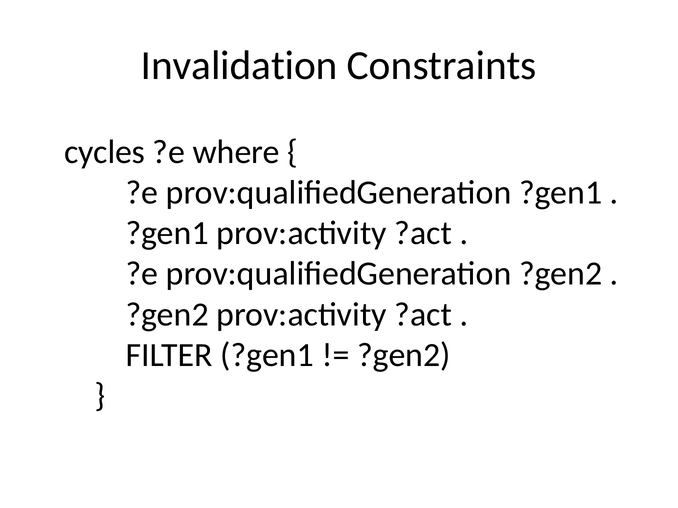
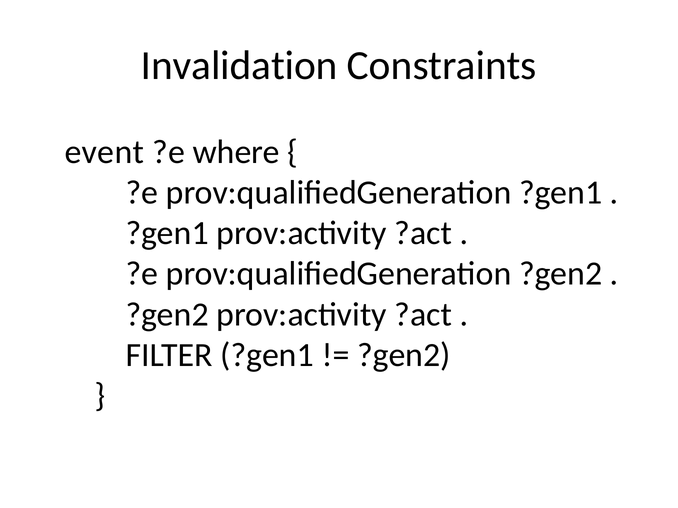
cycles: cycles -> event
